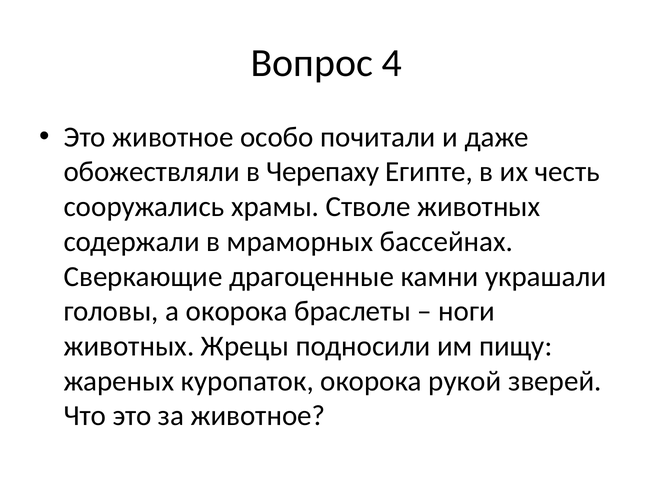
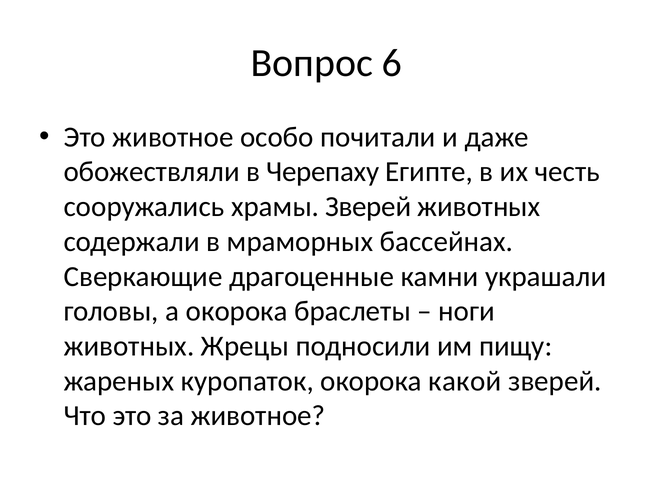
4: 4 -> 6
храмы Стволе: Стволе -> Зверей
рукой: рукой -> какой
